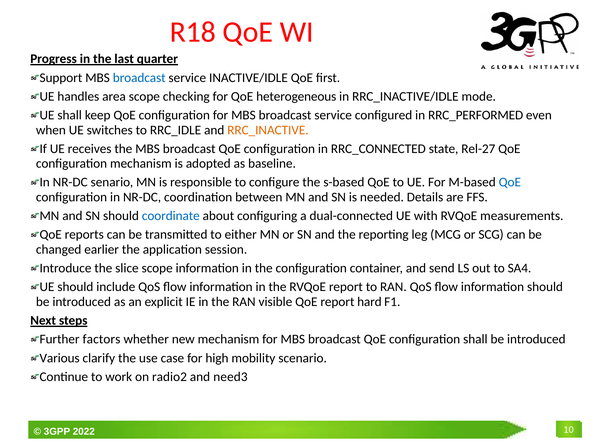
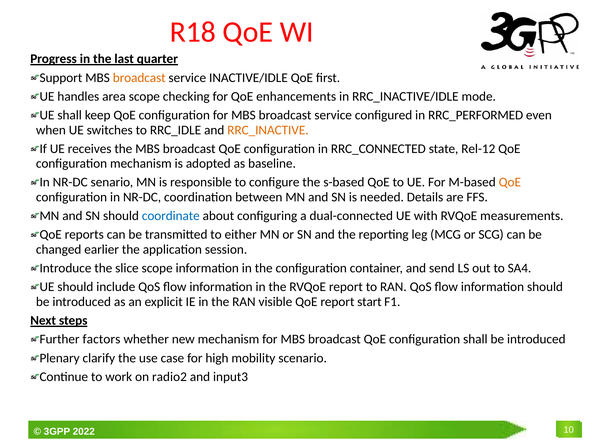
broadcast at (139, 78) colour: blue -> orange
heterogeneous: heterogeneous -> enhancements
Rel-27: Rel-27 -> Rel-12
QoE at (510, 182) colour: blue -> orange
hard: hard -> start
Various: Various -> Plenary
need3: need3 -> input3
